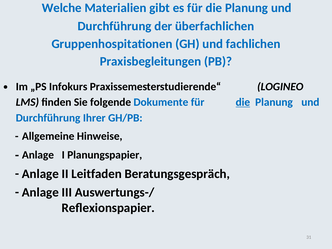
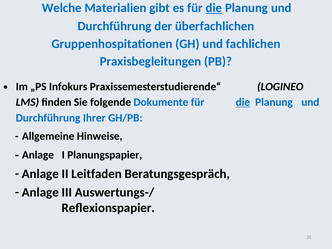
die at (214, 8) underline: none -> present
